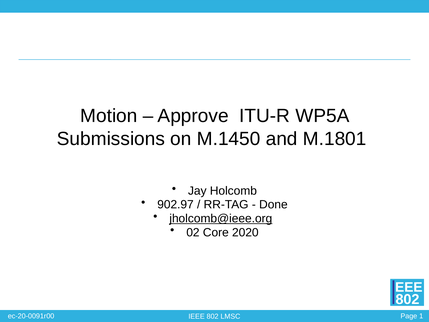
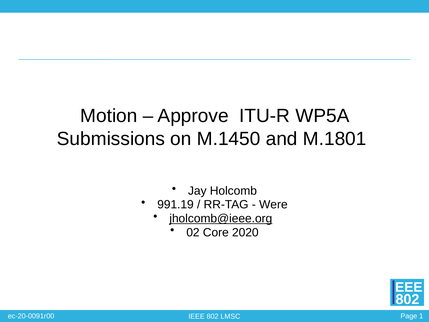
902.97: 902.97 -> 991.19
Done: Done -> Were
